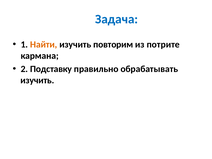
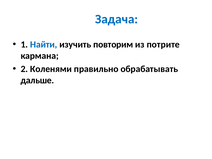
Найти colour: orange -> blue
Подставку: Подставку -> Коленями
изучить at (37, 80): изучить -> дальше
